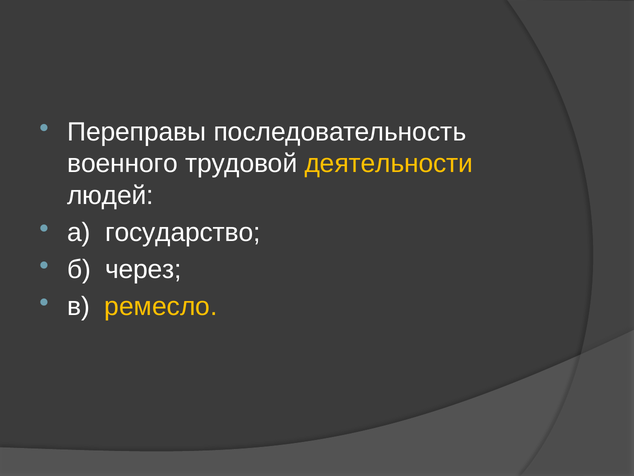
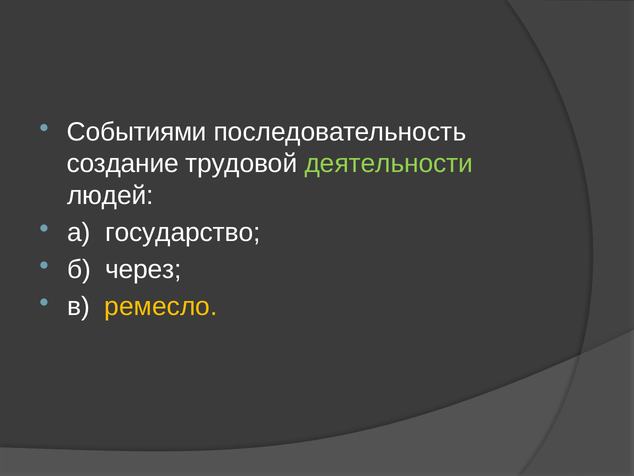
Переправы: Переправы -> Событиями
военного: военного -> создание
деятельности colour: yellow -> light green
